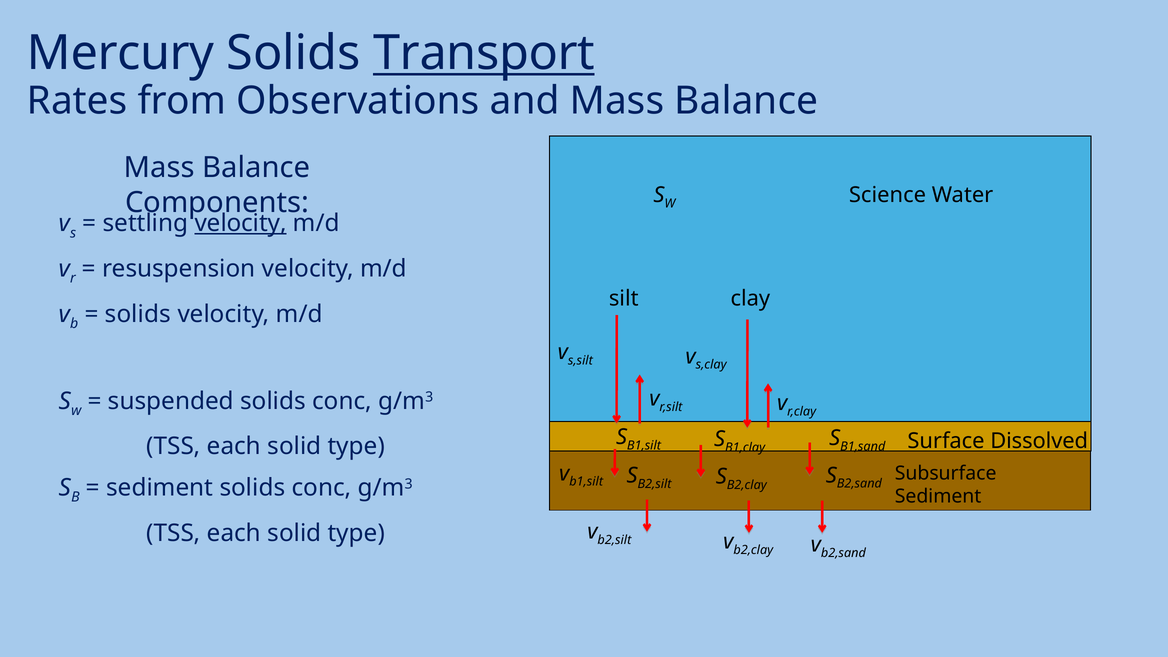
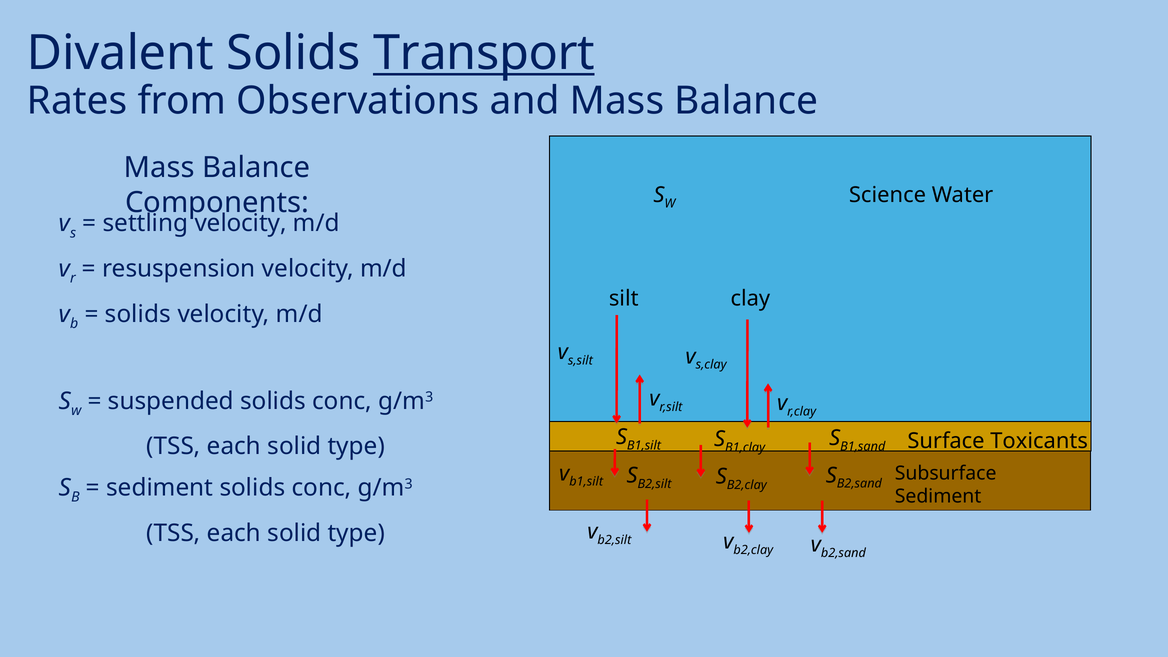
Mercury: Mercury -> Divalent
velocity at (241, 223) underline: present -> none
Dissolved: Dissolved -> Toxicants
